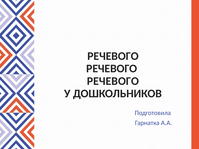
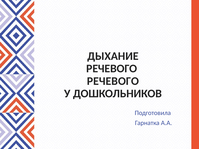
РЕЧЕВОГО at (113, 56): РЕЧЕВОГО -> ДЫХАНИЕ
